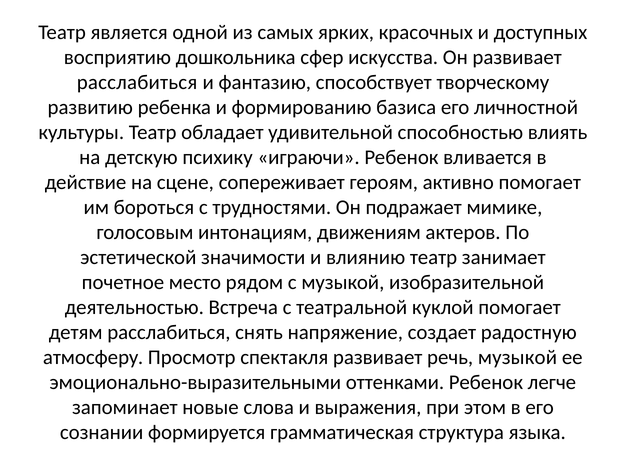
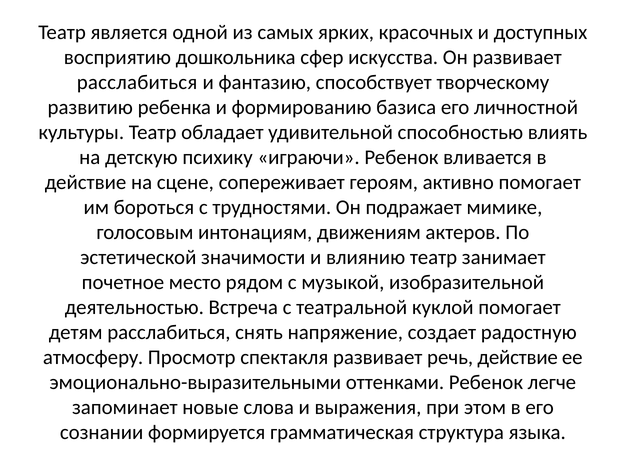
речь музыкой: музыкой -> действие
